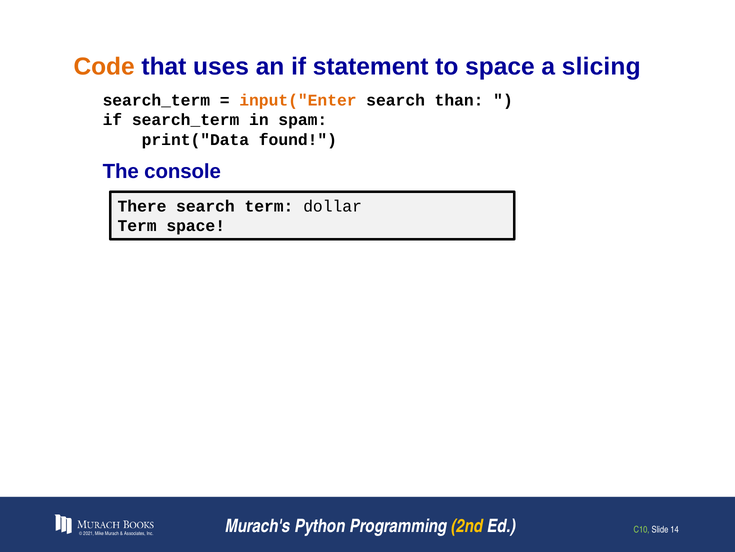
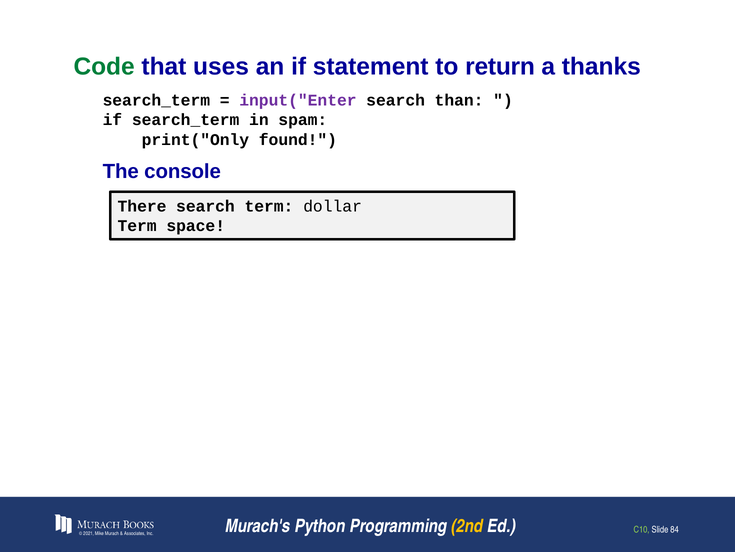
Code colour: orange -> green
to space: space -> return
slicing: slicing -> thanks
input("Enter colour: orange -> purple
print("Data: print("Data -> print("Only
14: 14 -> 84
